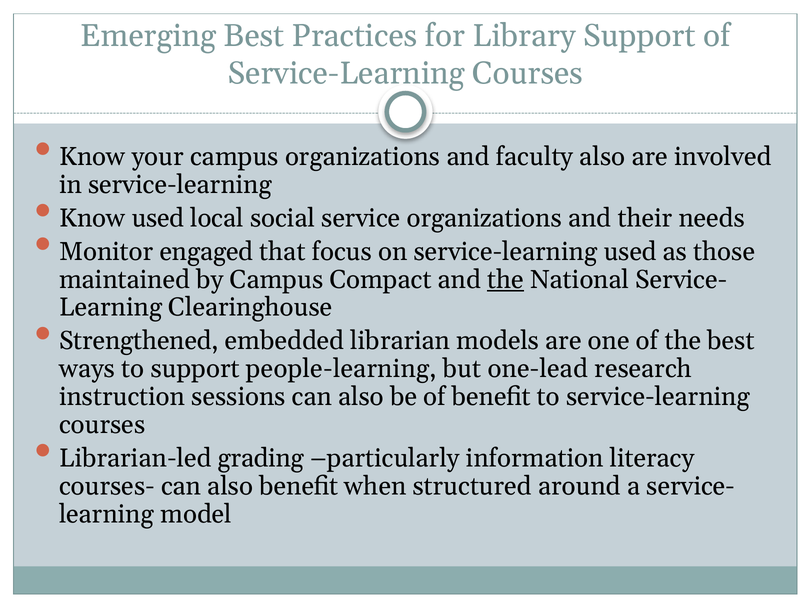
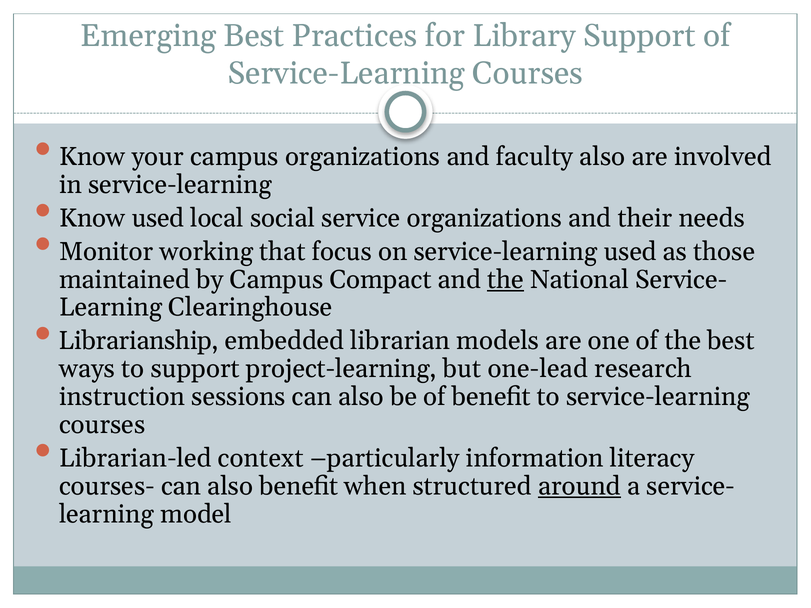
engaged: engaged -> working
Strengthened: Strengthened -> Librarianship
people-learning: people-learning -> project-learning
grading: grading -> context
around underline: none -> present
